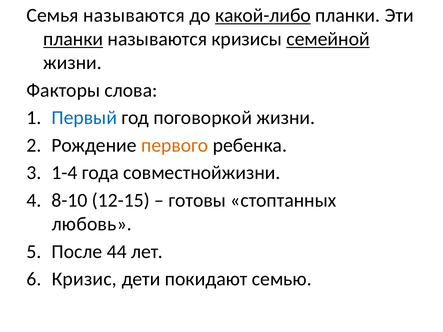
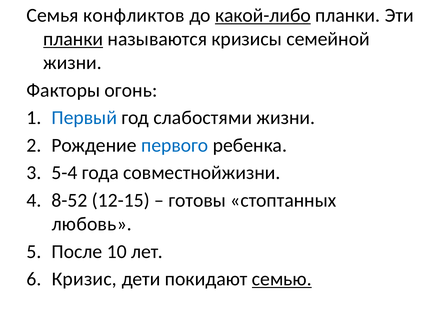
Семья называются: называются -> конфликтов
семейной underline: present -> none
слова: слова -> огонь
поговоркой: поговоркой -> слабостями
первого colour: orange -> blue
1-4: 1-4 -> 5-4
8-10: 8-10 -> 8-52
44: 44 -> 10
семью underline: none -> present
